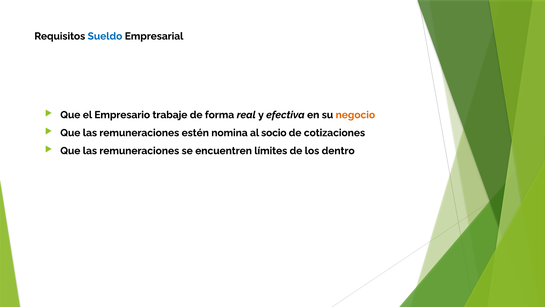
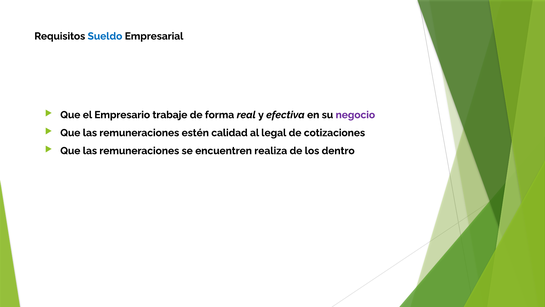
negocio colour: orange -> purple
nomina: nomina -> calidad
socio: socio -> legal
límites: límites -> realiza
